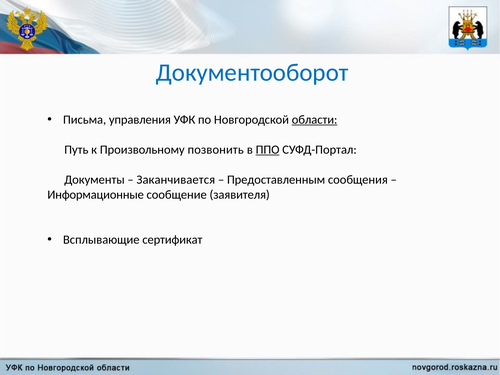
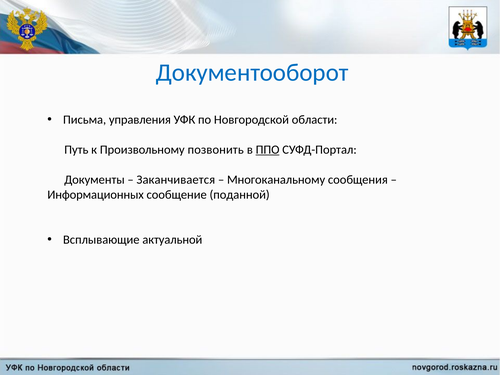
области underline: present -> none
Предоставленным: Предоставленным -> Многоканальному
Информационные: Информационные -> Информационных
заявителя: заявителя -> поданной
сертификат: сертификат -> актуальной
